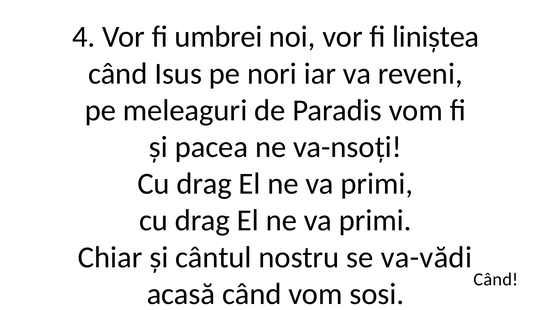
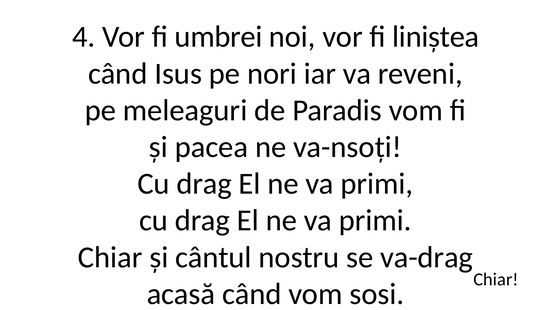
va-vădi: va-vădi -> va-drag
Când at (496, 279): Când -> Chiar
